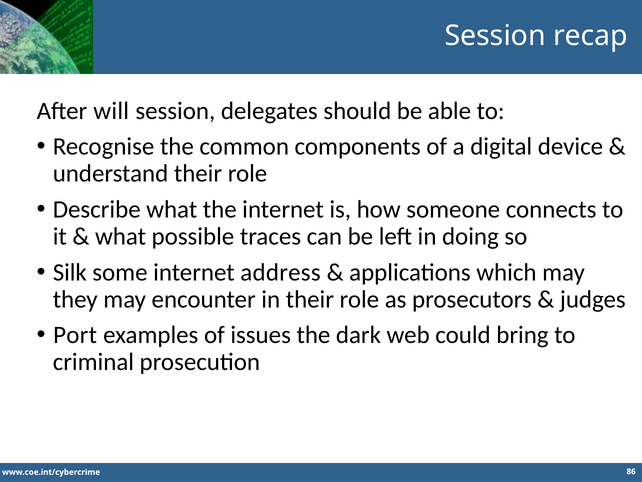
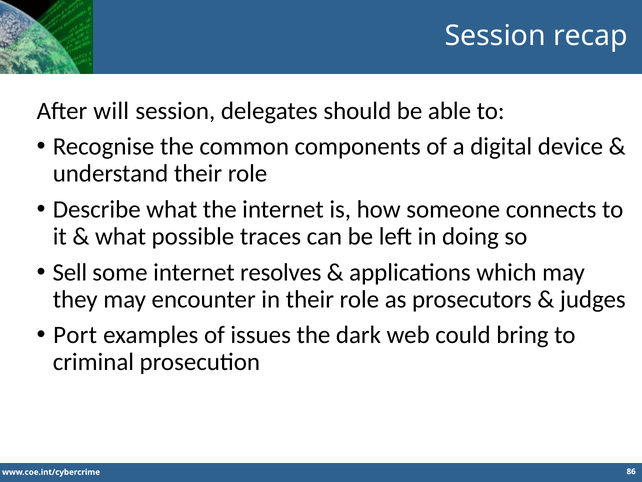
Silk: Silk -> Sell
address: address -> resolves
